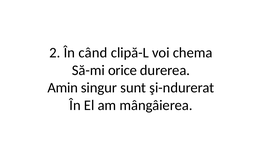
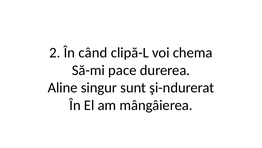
orice: orice -> pace
Amin: Amin -> Aline
